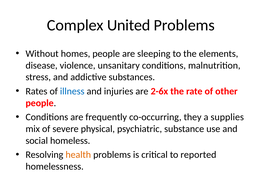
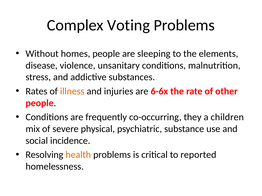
United: United -> Voting
illness colour: blue -> orange
2-6x: 2-6x -> 6-6x
supplies: supplies -> children
homeless: homeless -> incidence
